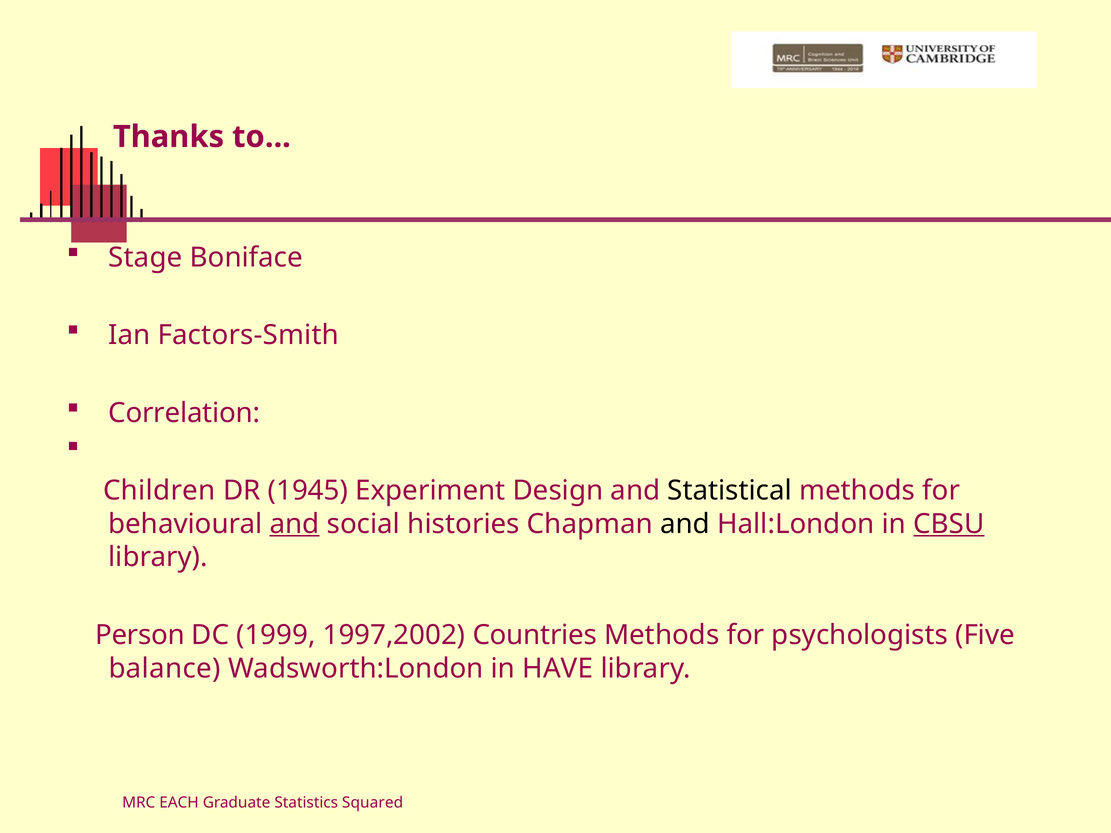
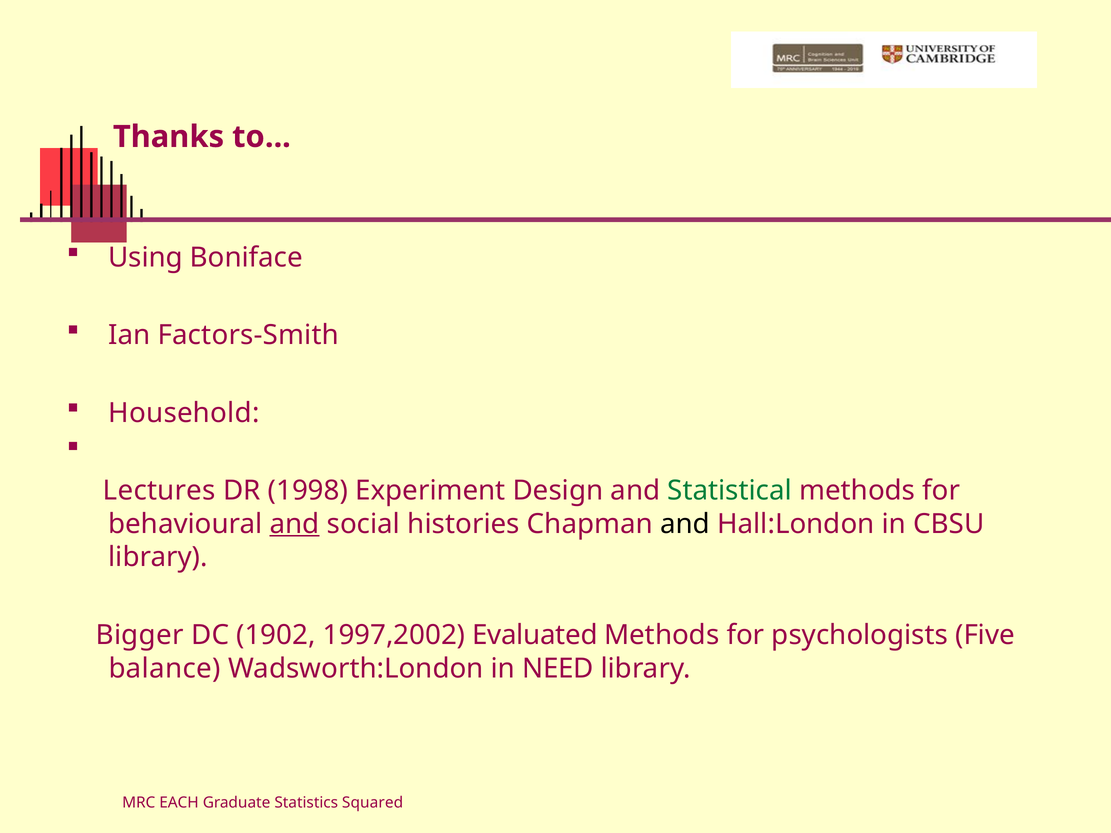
Stage: Stage -> Using
Correlation: Correlation -> Household
Children: Children -> Lectures
1945: 1945 -> 1998
Statistical colour: black -> green
CBSU underline: present -> none
Person: Person -> Bigger
1999: 1999 -> 1902
Countries: Countries -> Evaluated
HAVE: HAVE -> NEED
